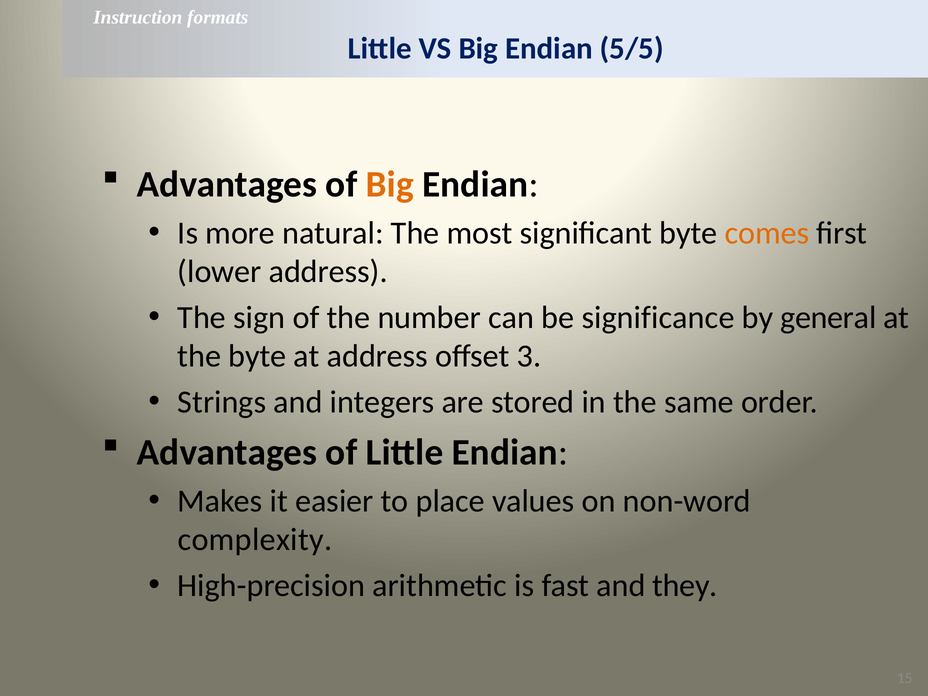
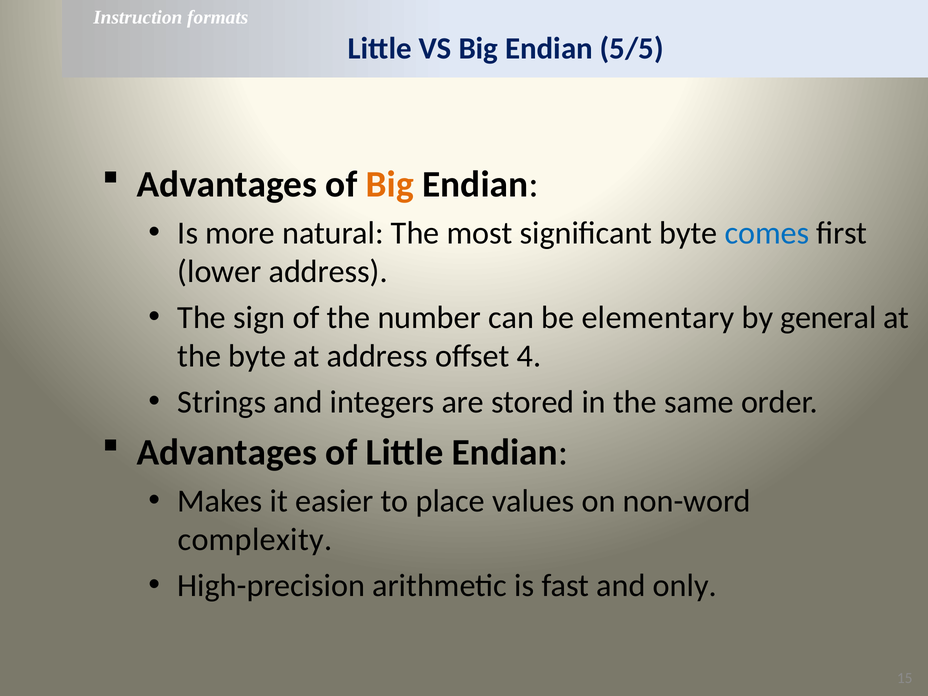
comes colour: orange -> blue
significance: significance -> elementary
3: 3 -> 4
they: they -> only
